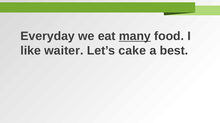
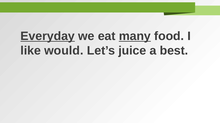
Everyday underline: none -> present
waiter: waiter -> would
cake: cake -> juice
